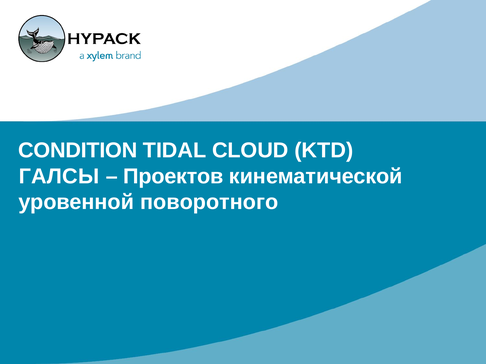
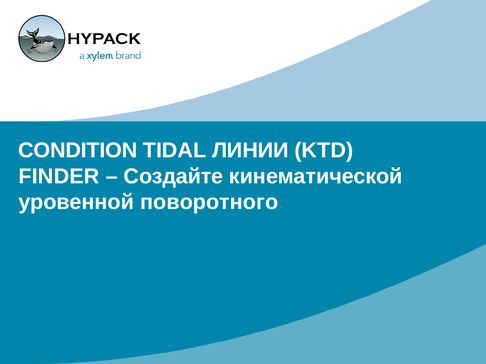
CLOUD: CLOUD -> ЛИНИИ
ГАЛСЫ: ГАЛСЫ -> FINDER
Проектов: Проектов -> Создайте
